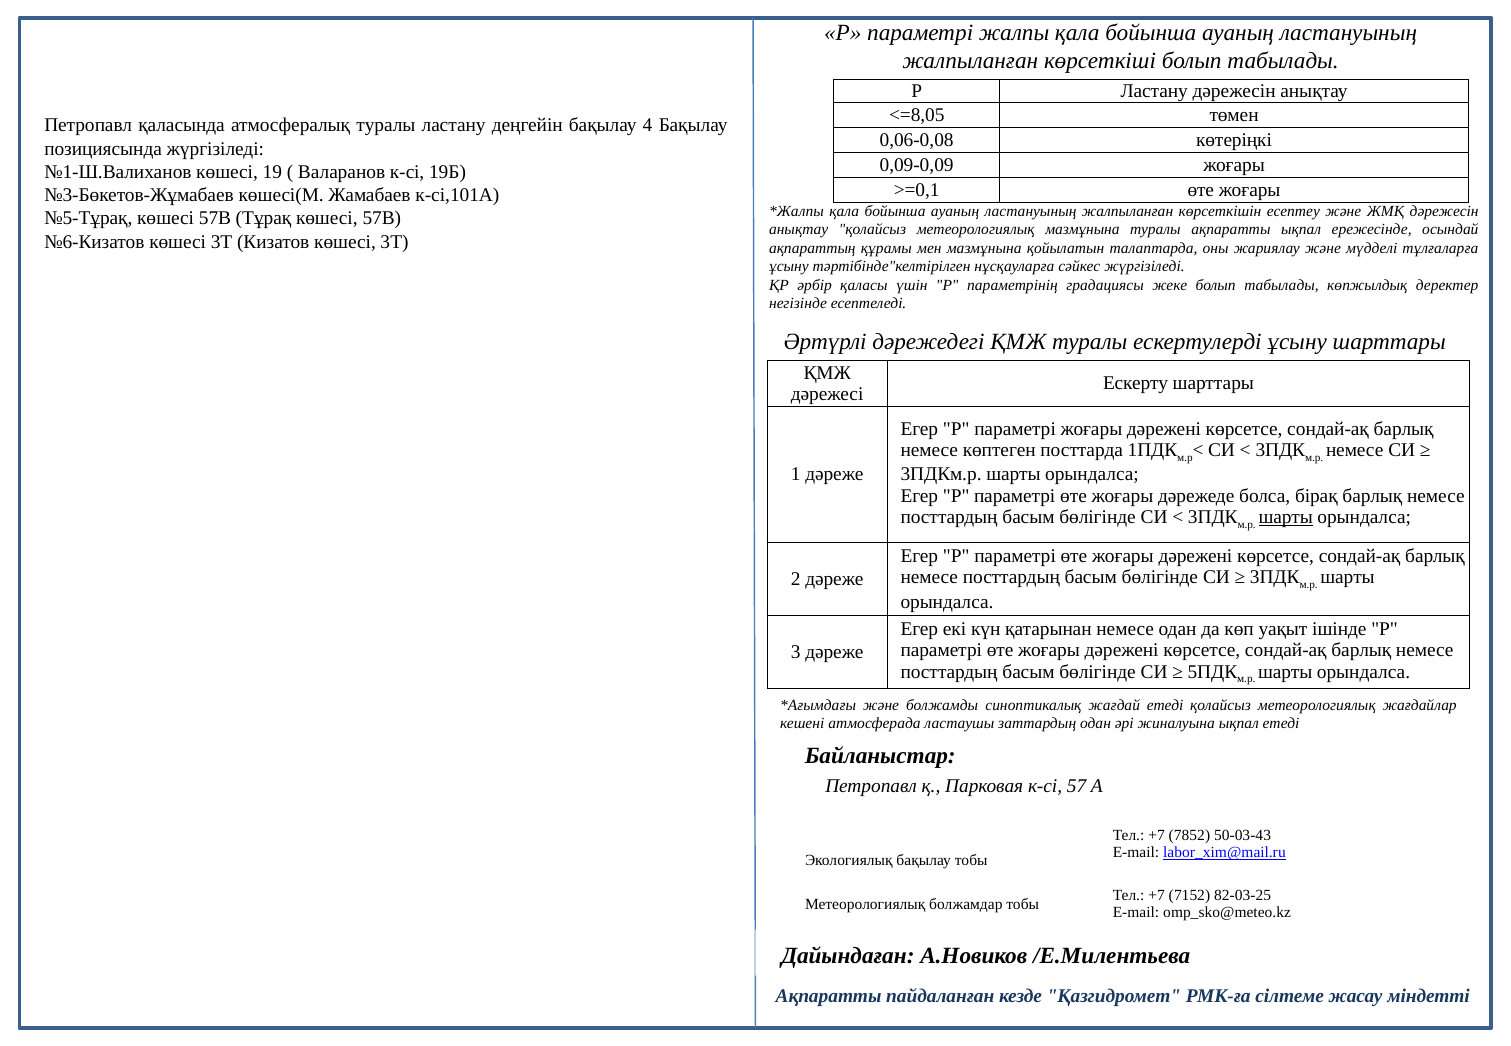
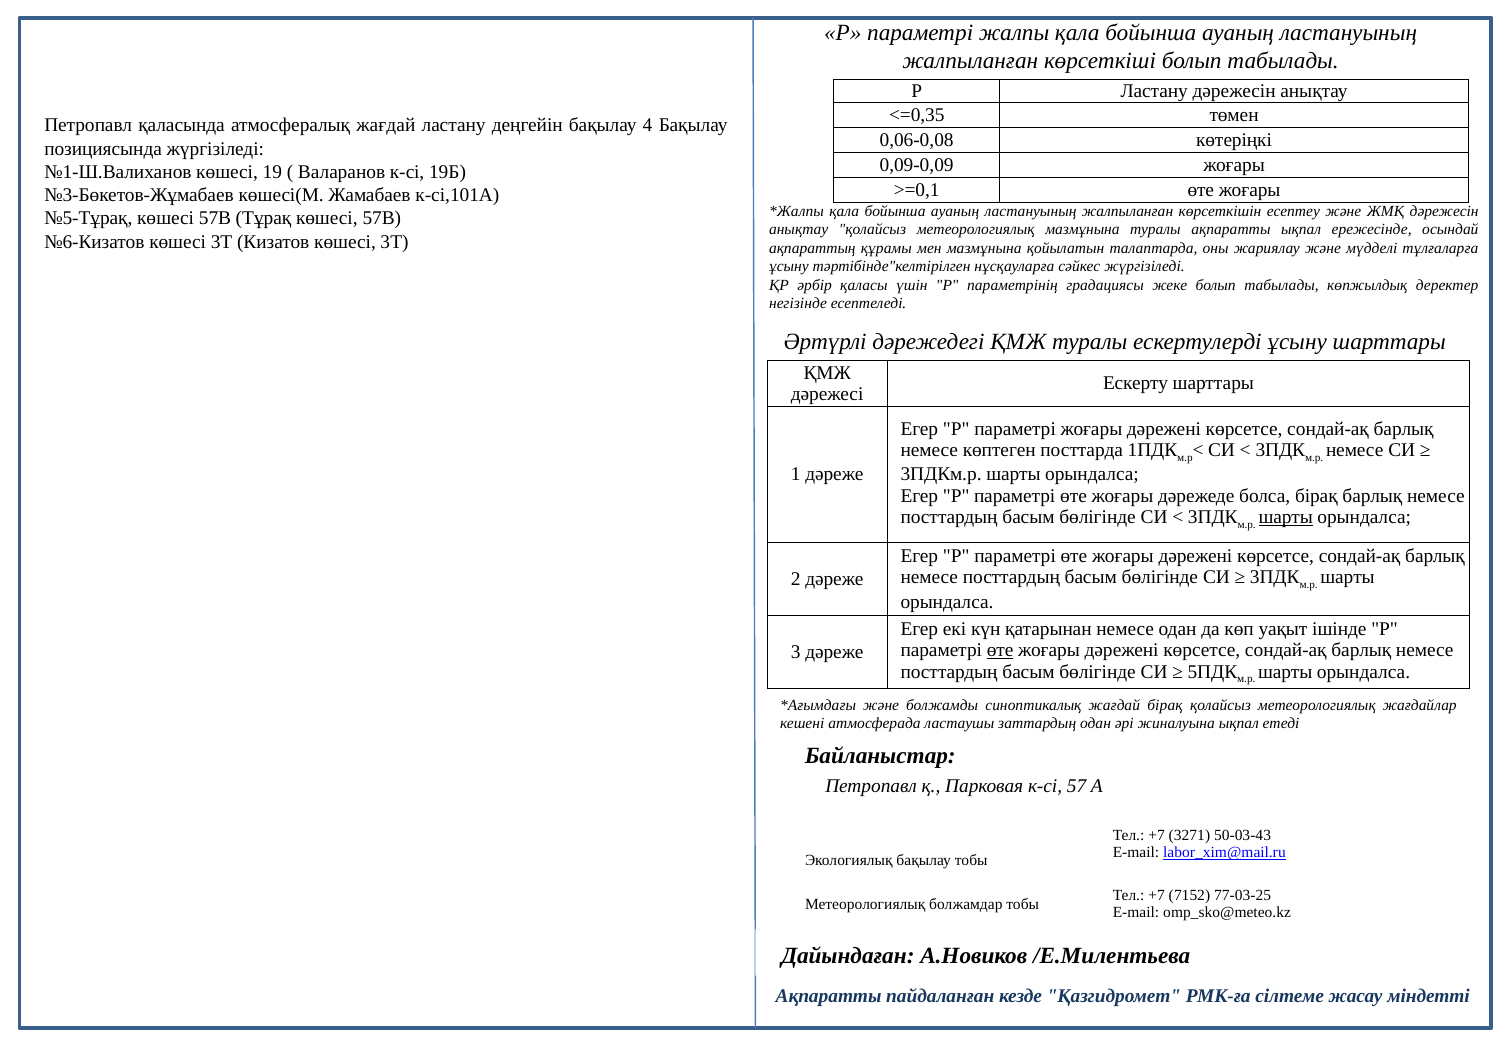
<=8,05: <=8,05 -> <=0,35
атмосфералық туралы: туралы -> жағдай
өте at (1000, 650) underline: none -> present
жағдай етеді: етеді -> бірақ
7852: 7852 -> 3271
82-03-25: 82-03-25 -> 77-03-25
